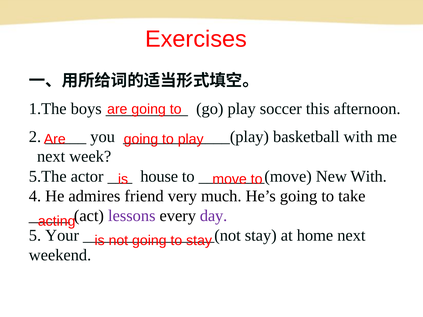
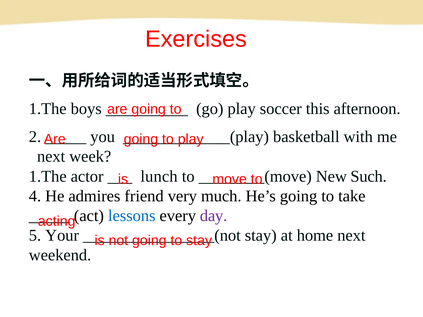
5.The at (48, 176): 5.The -> 1.The
house: house -> lunch
New With: With -> Such
lessons colour: purple -> blue
